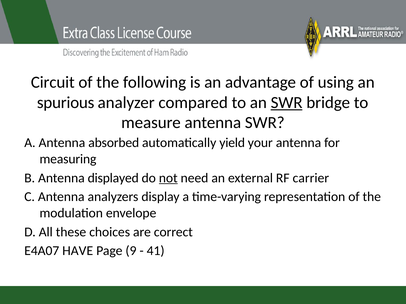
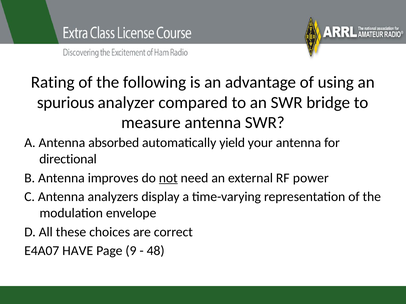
Circuit: Circuit -> Rating
SWR at (287, 103) underline: present -> none
measuring: measuring -> directional
displayed: displayed -> improves
carrier: carrier -> power
41: 41 -> 48
